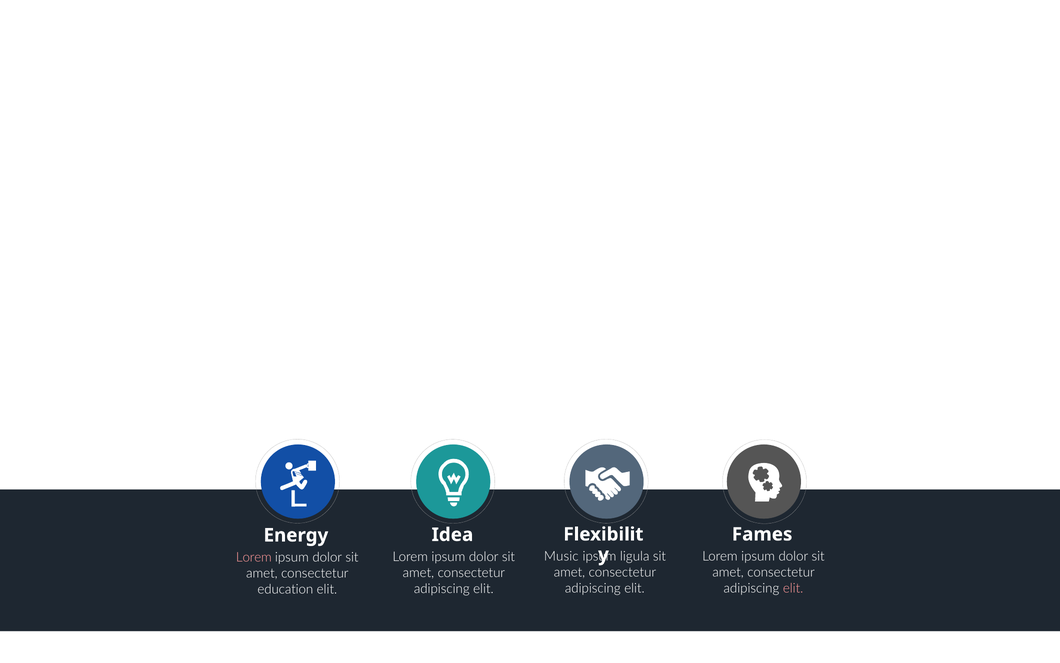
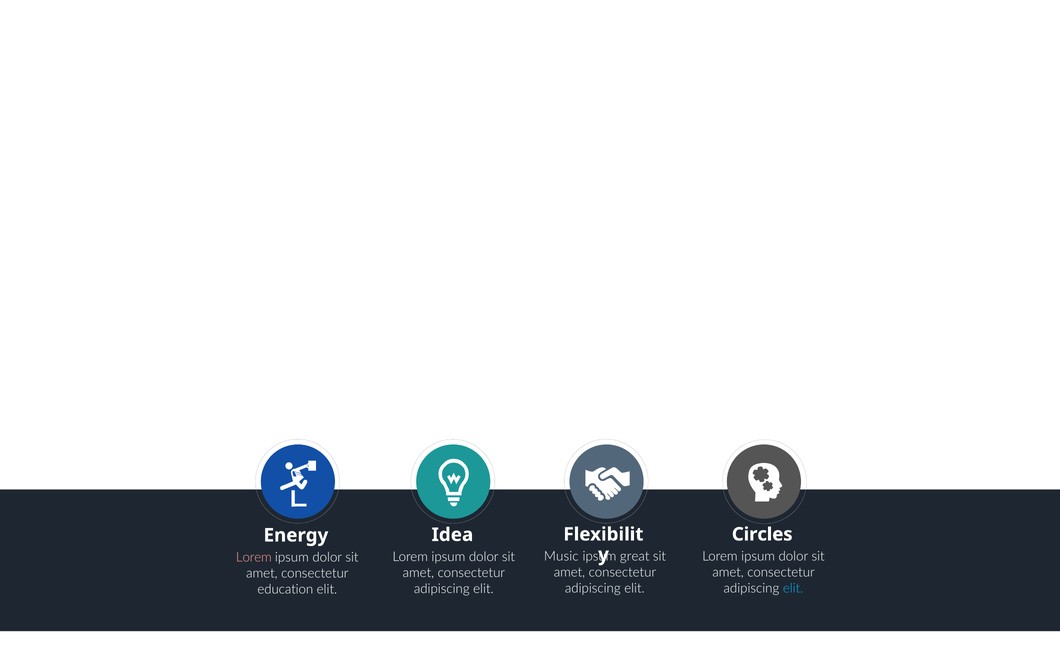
Fames: Fames -> Circles
ligula: ligula -> great
elit at (793, 588) colour: pink -> light blue
